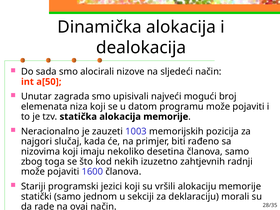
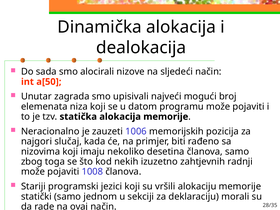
1003: 1003 -> 1006
1600: 1600 -> 1008
